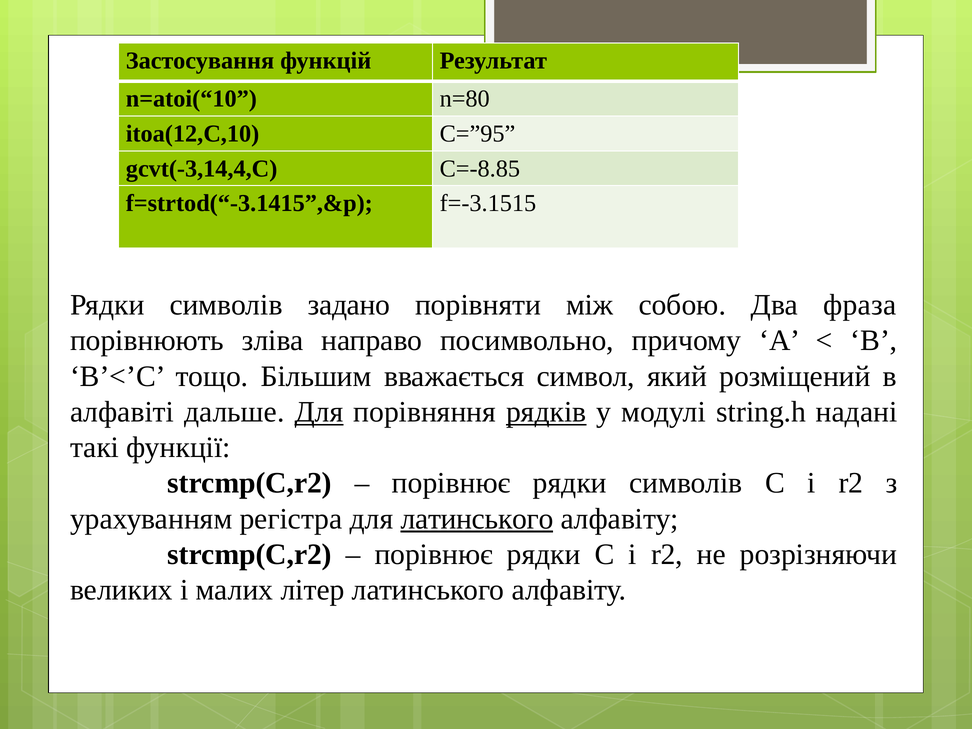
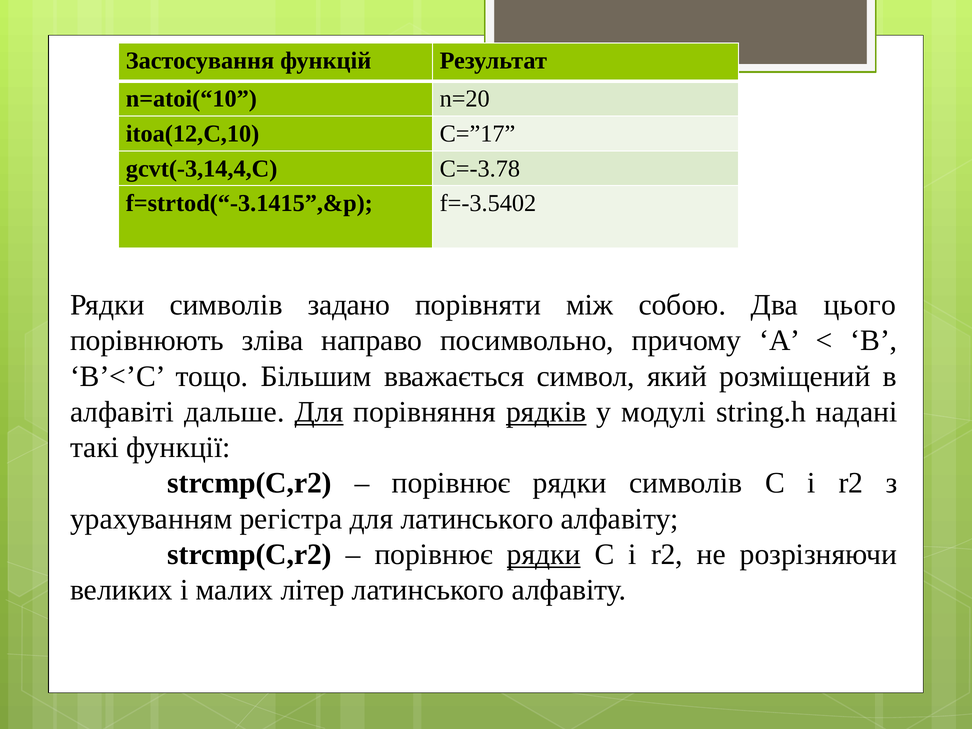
n=80: n=80 -> n=20
C=”95: C=”95 -> C=”17
C=-8.85: C=-8.85 -> C=-3.78
f=-3.1515: f=-3.1515 -> f=-3.5402
фраза: фраза -> цього
латинського at (477, 519) underline: present -> none
рядки at (544, 554) underline: none -> present
